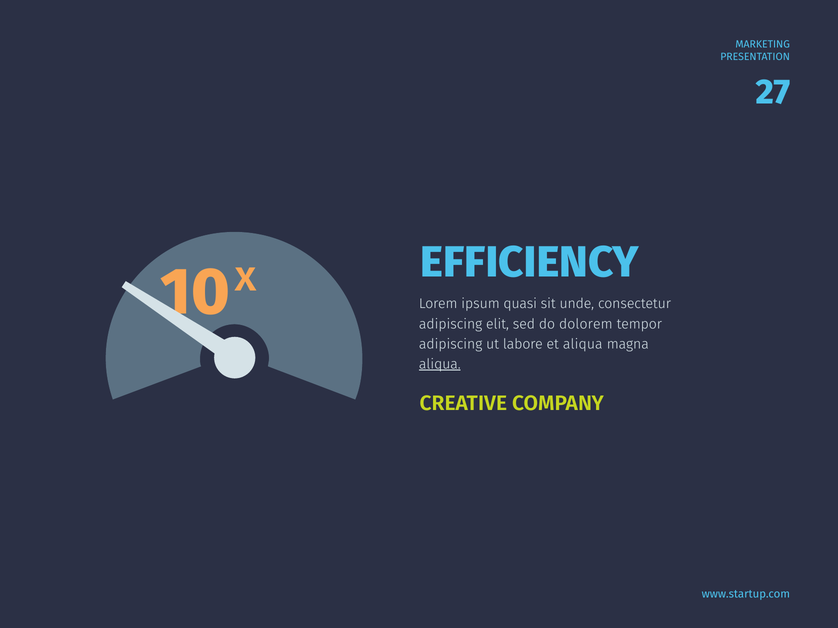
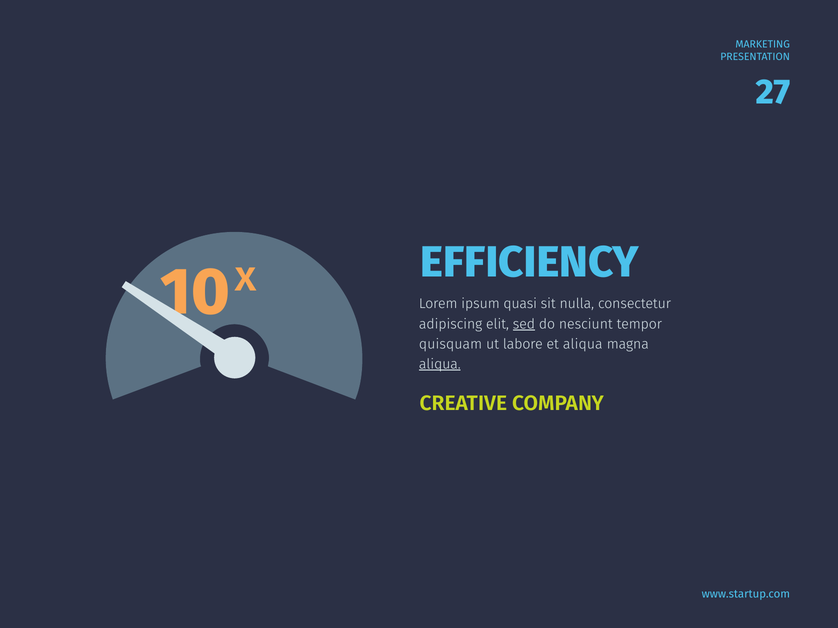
unde: unde -> nulla
sed underline: none -> present
dolorem: dolorem -> nesciunt
adipiscing at (451, 344): adipiscing -> quisquam
